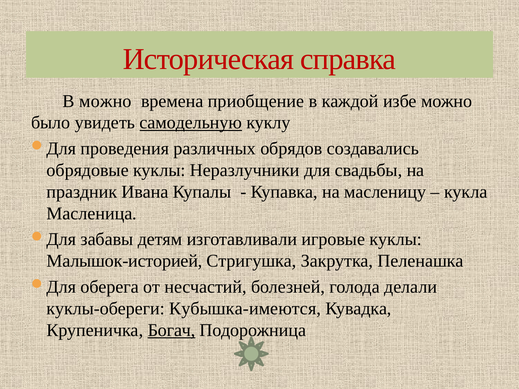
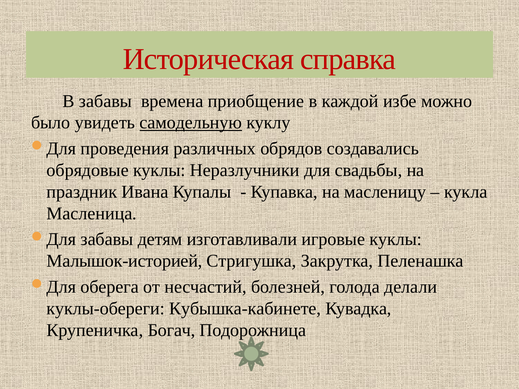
В можно: можно -> забавы
Кубышка-имеются: Кубышка-имеются -> Кубышка-кабинете
Богач underline: present -> none
